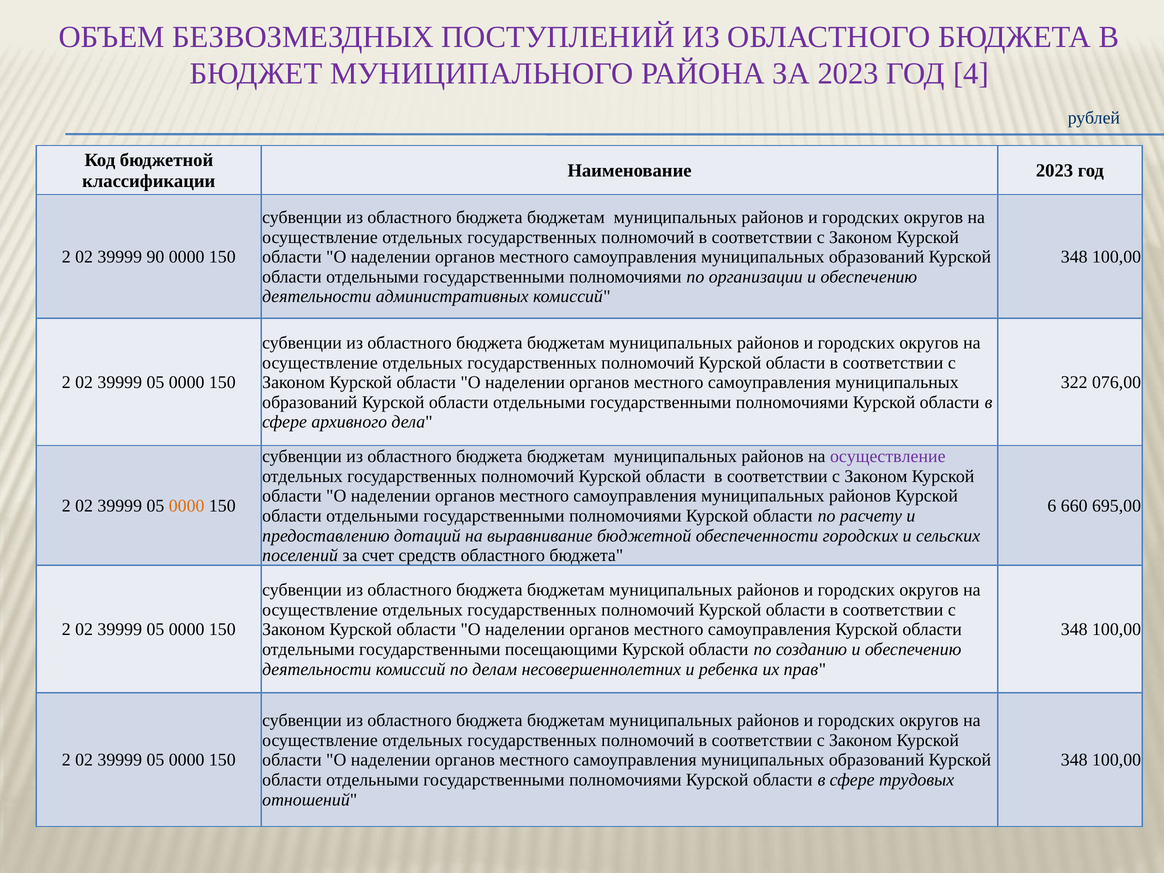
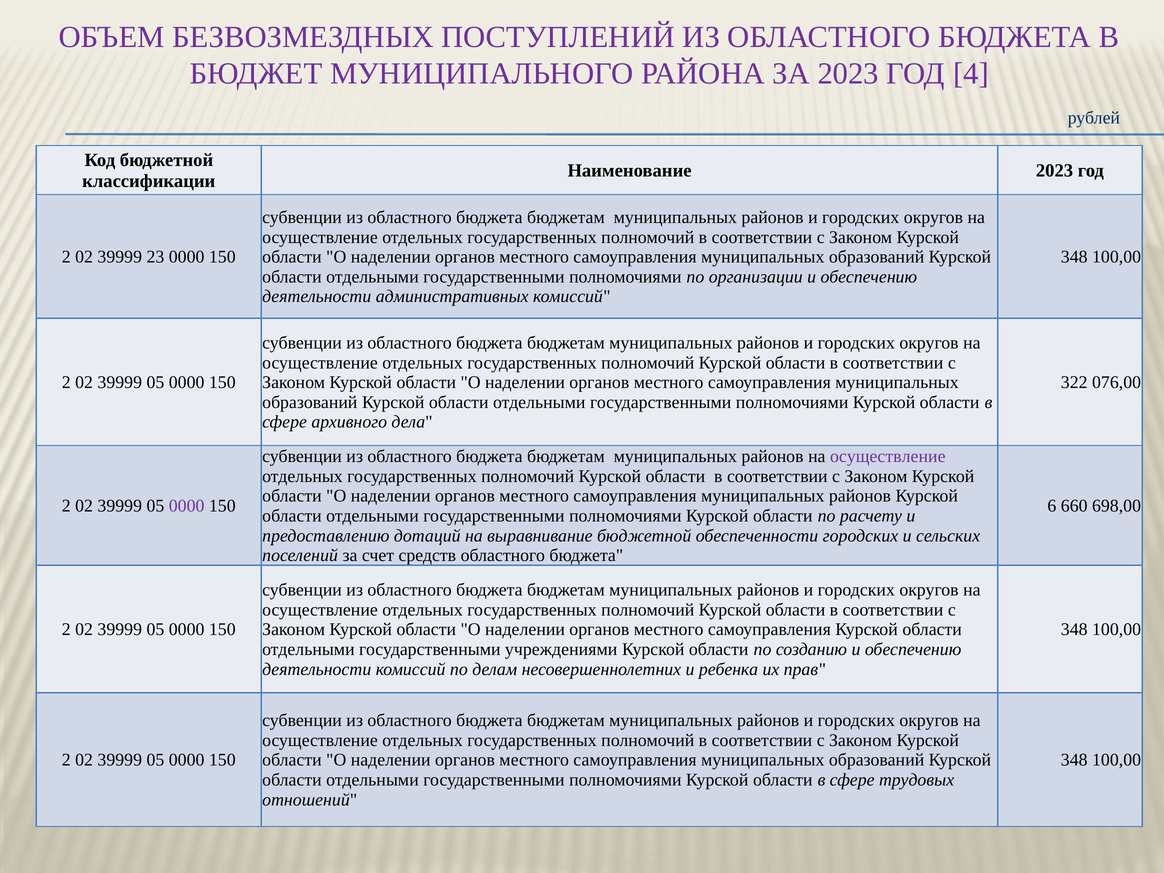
90: 90 -> 23
0000 at (187, 506) colour: orange -> purple
695,00: 695,00 -> 698,00
посещающими: посещающими -> учреждениями
